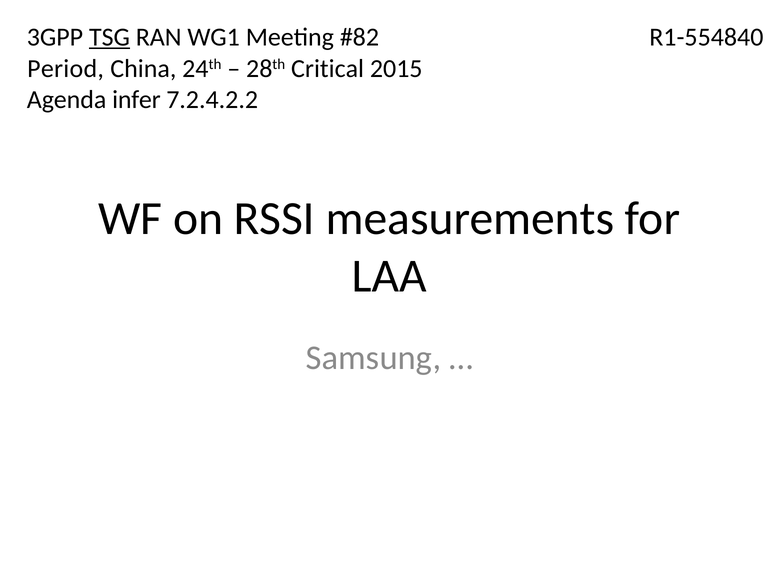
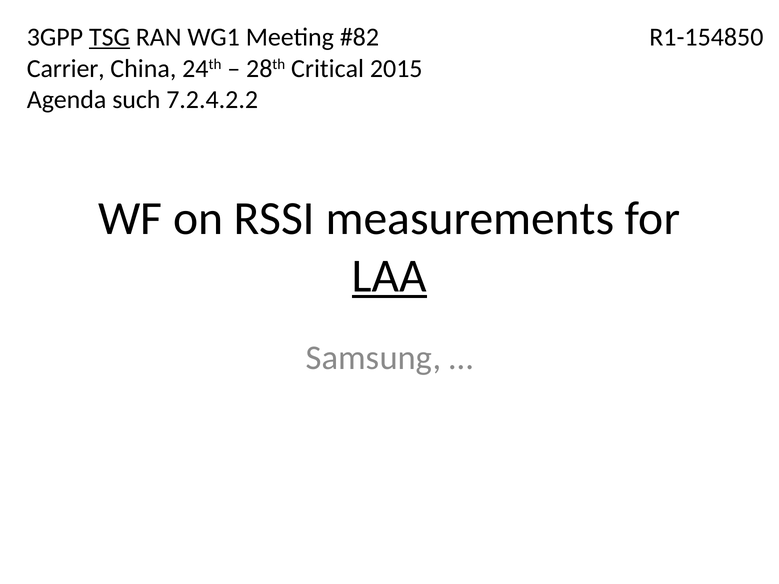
R1-554840: R1-554840 -> R1-154850
Period: Period -> Carrier
infer: infer -> such
LAA underline: none -> present
